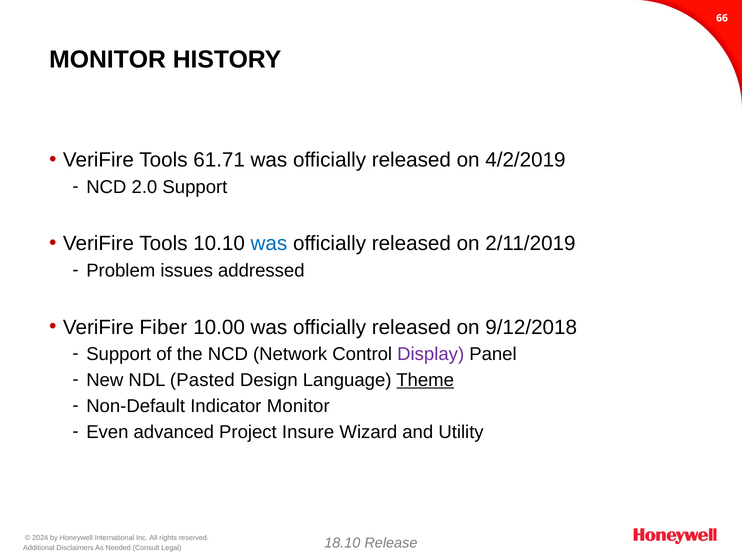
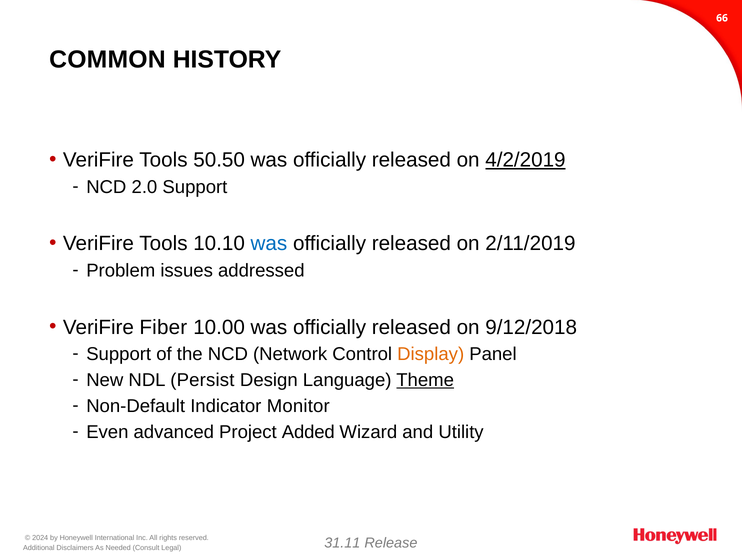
MONITOR at (108, 59): MONITOR -> COMMON
61.71: 61.71 -> 50.50
4/2/2019 underline: none -> present
Display colour: purple -> orange
Pasted: Pasted -> Persist
Insure: Insure -> Added
18.10: 18.10 -> 31.11
